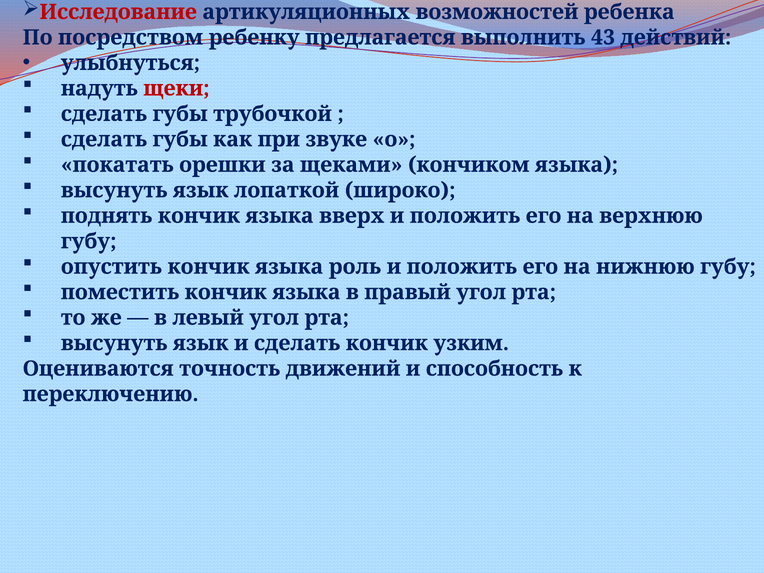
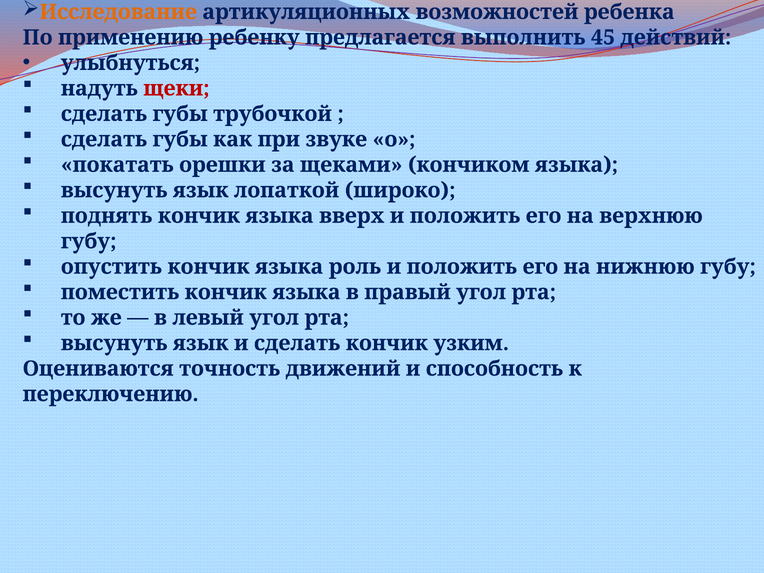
Исследование colour: red -> orange
посредством: посредством -> применению
43: 43 -> 45
